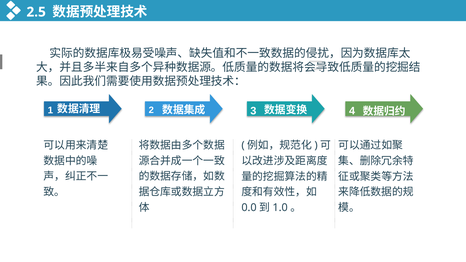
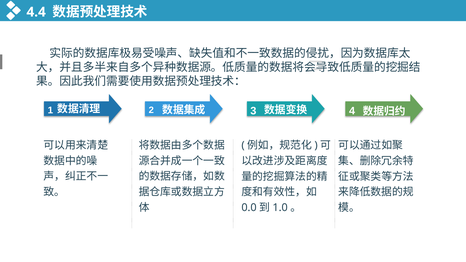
2.5: 2.5 -> 4.4
